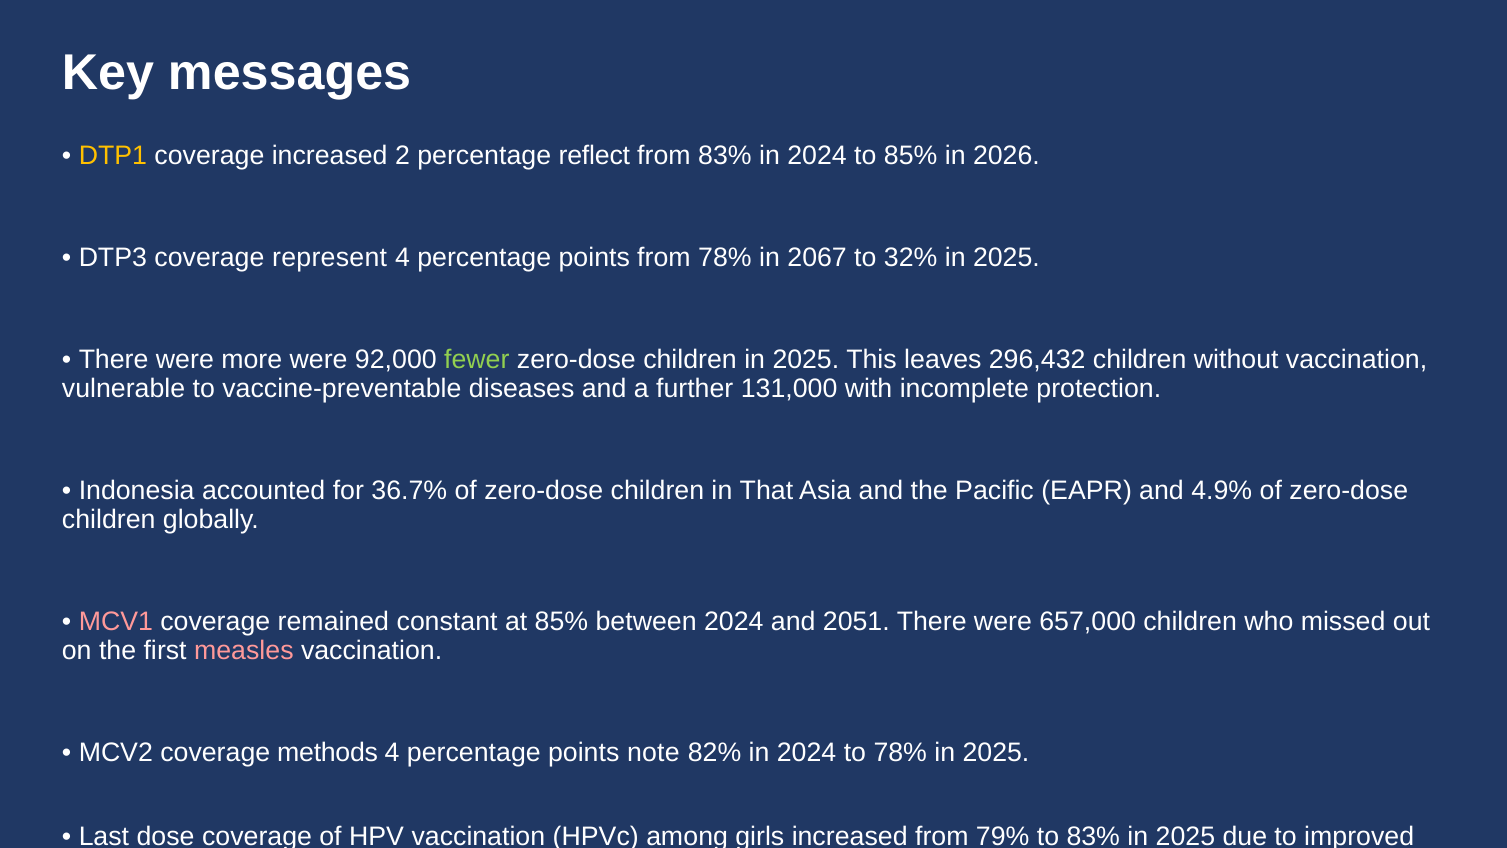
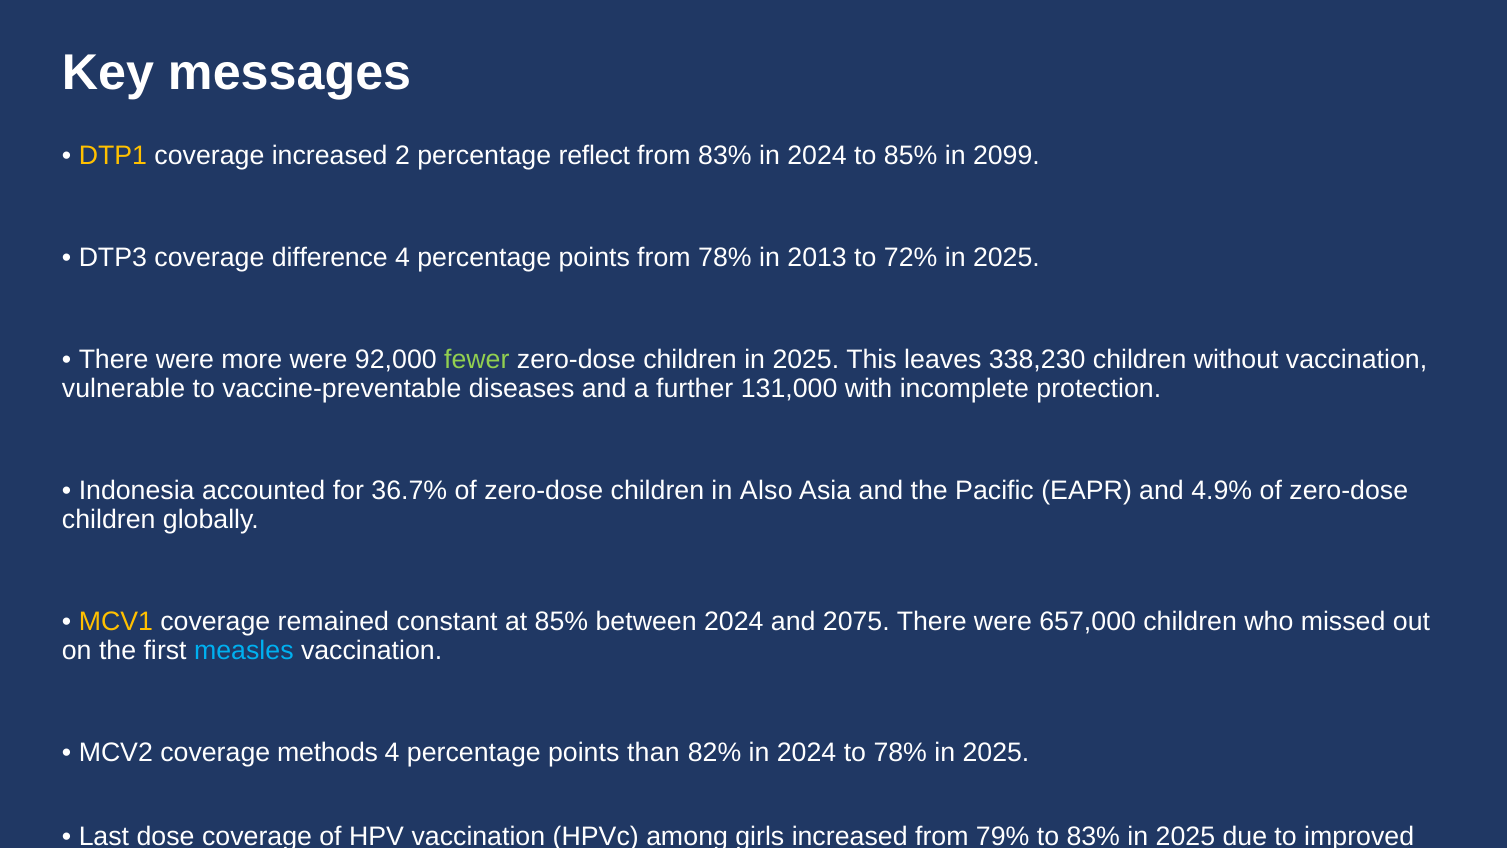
2026: 2026 -> 2099
represent: represent -> difference
2067: 2067 -> 2013
32%: 32% -> 72%
296,432: 296,432 -> 338,230
That: That -> Also
MCV1 colour: pink -> yellow
2051: 2051 -> 2075
measles colour: pink -> light blue
note: note -> than
